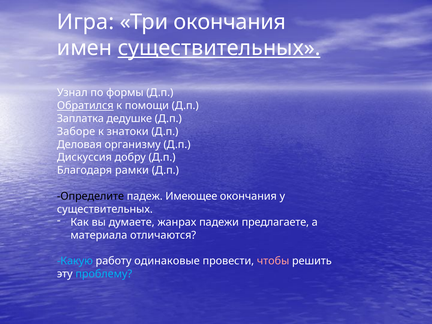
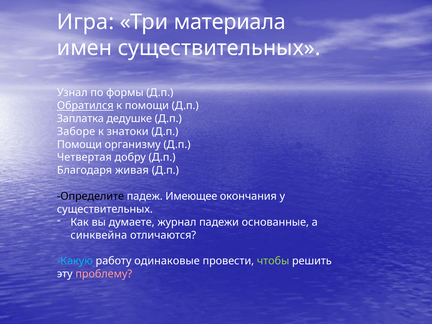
Три окончания: окончания -> материала
существительных at (219, 48) underline: present -> none
Деловая at (79, 144): Деловая -> Помощи
Дискуссия: Дискуссия -> Четвертая
рамки: рамки -> живая
жанрах: жанрах -> журнал
предлагаете: предлагаете -> основанные
материала: материала -> синквейна
чтобы colour: pink -> light green
проблему colour: light blue -> pink
